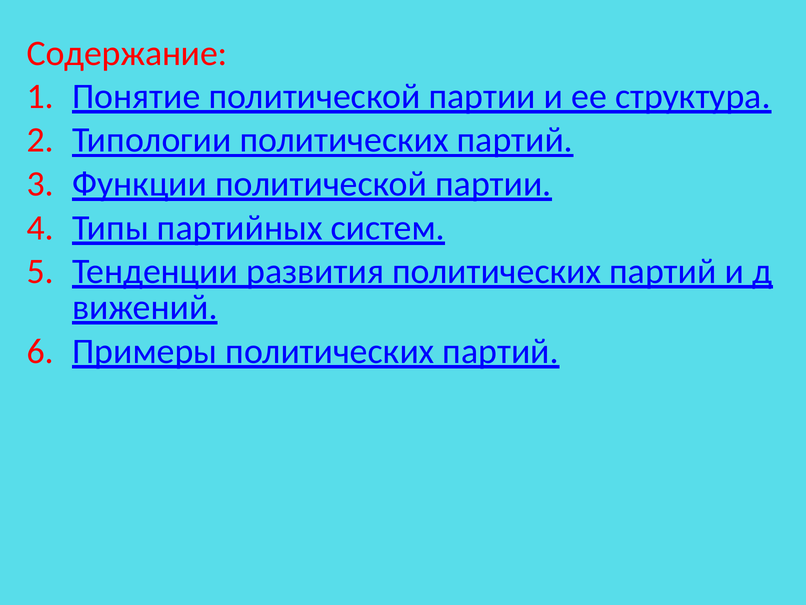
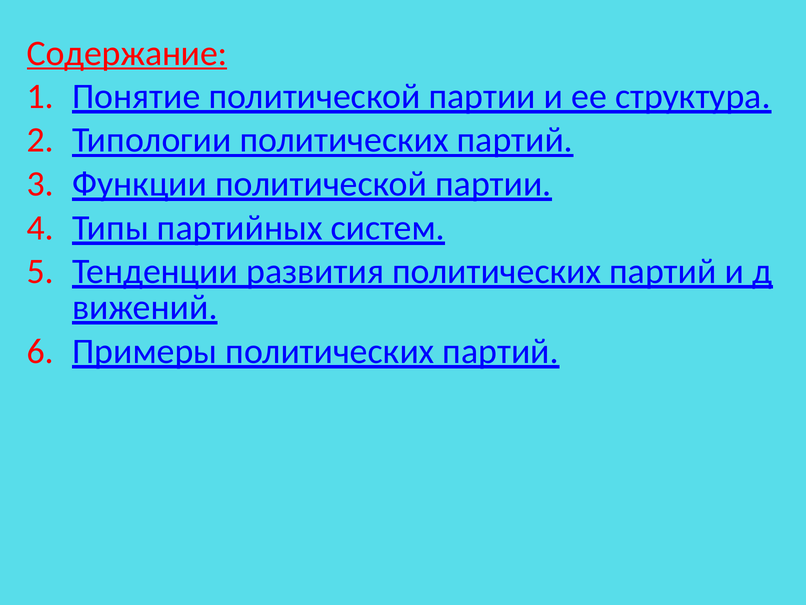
Содержание underline: none -> present
